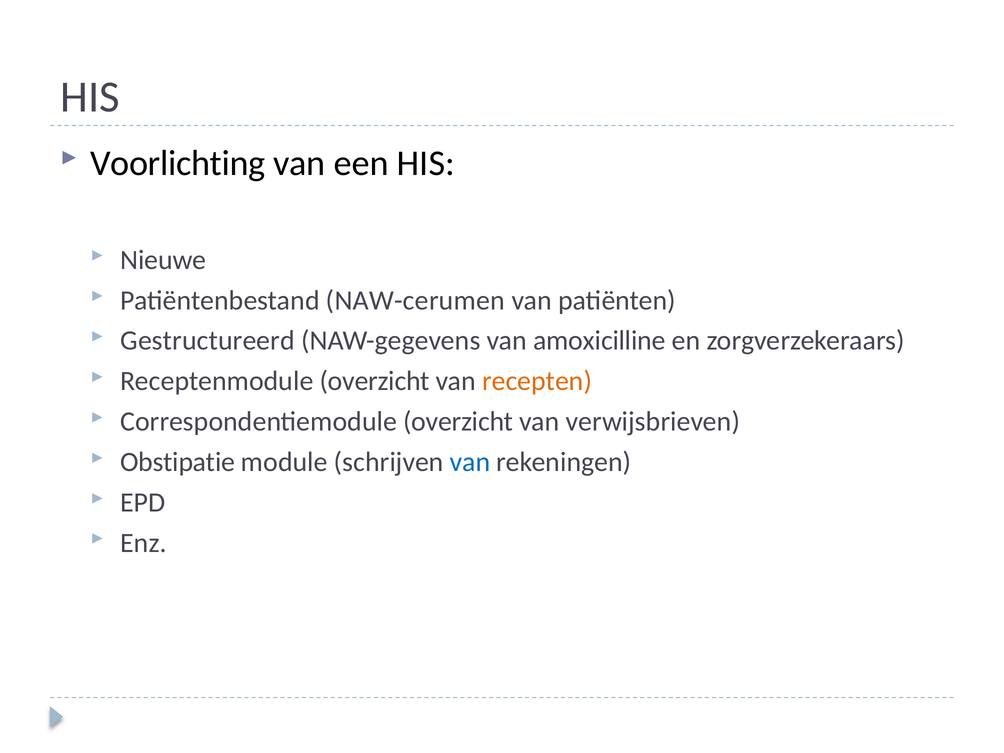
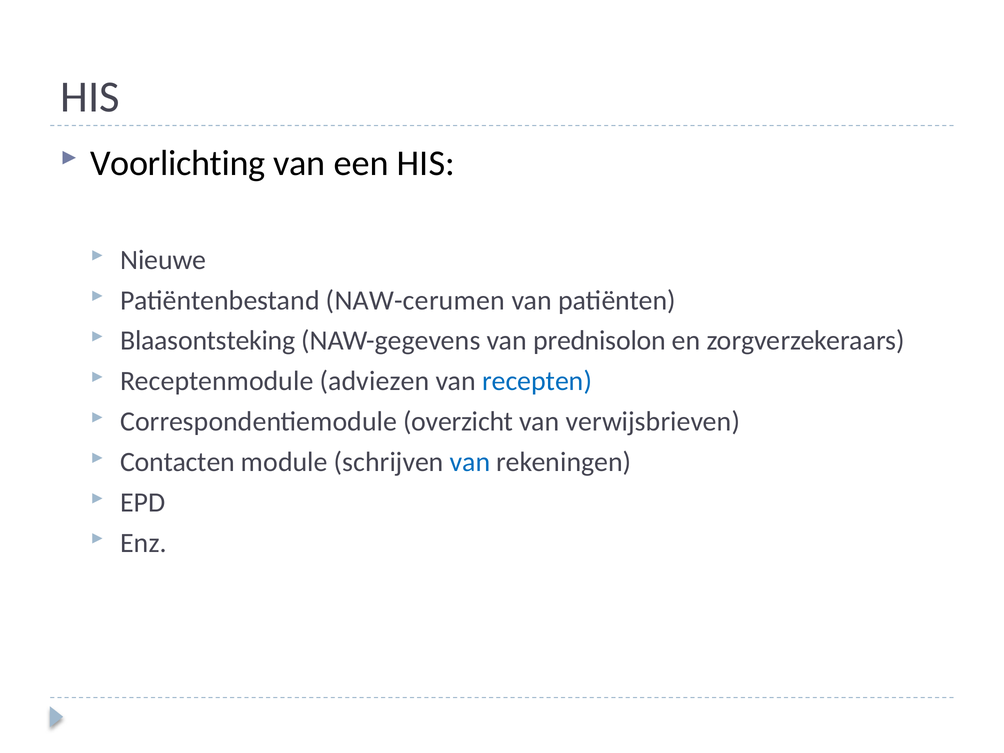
Gestructureerd: Gestructureerd -> Blaasontsteking
amoxicilline: amoxicilline -> prednisolon
Receptenmodule overzicht: overzicht -> adviezen
recepten colour: orange -> blue
Obstipatie: Obstipatie -> Contacten
